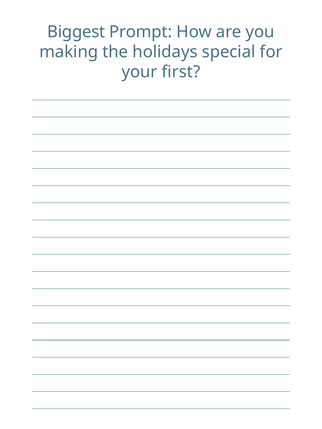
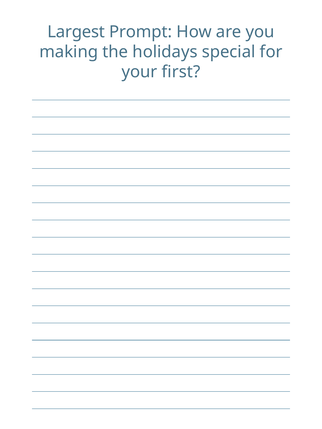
Biggest: Biggest -> Largest
